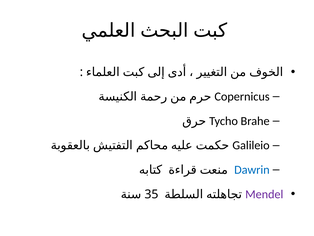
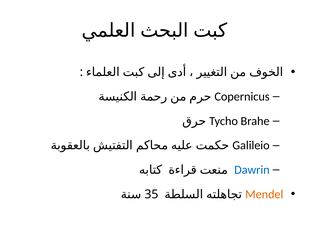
Mendel colour: purple -> orange
